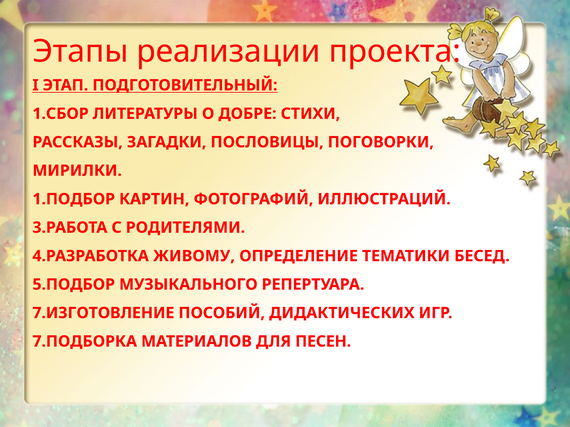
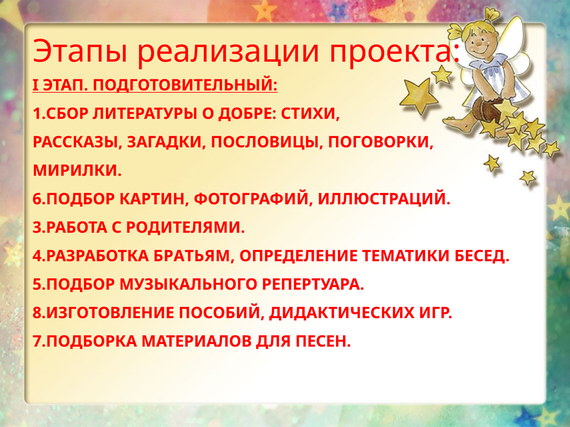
1.ПОДБОР: 1.ПОДБОР -> 6.ПОДБОР
ЖИВОМУ: ЖИВОМУ -> БРАТЬЯМ
7.ИЗГОТОВЛЕНИЕ: 7.ИЗГОТОВЛЕНИЕ -> 8.ИЗГОТОВЛЕНИЕ
